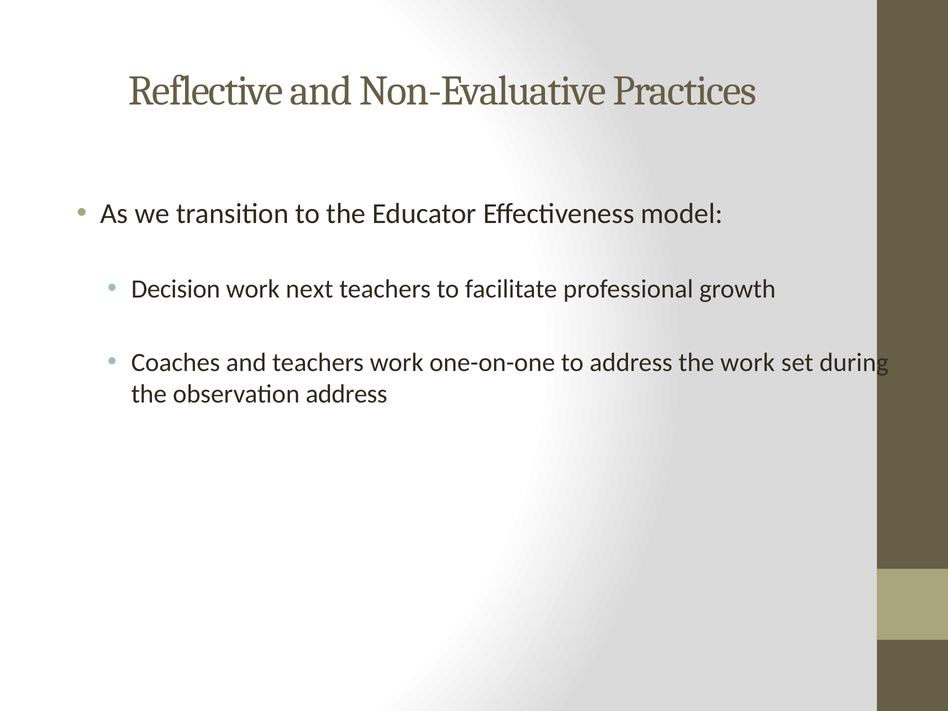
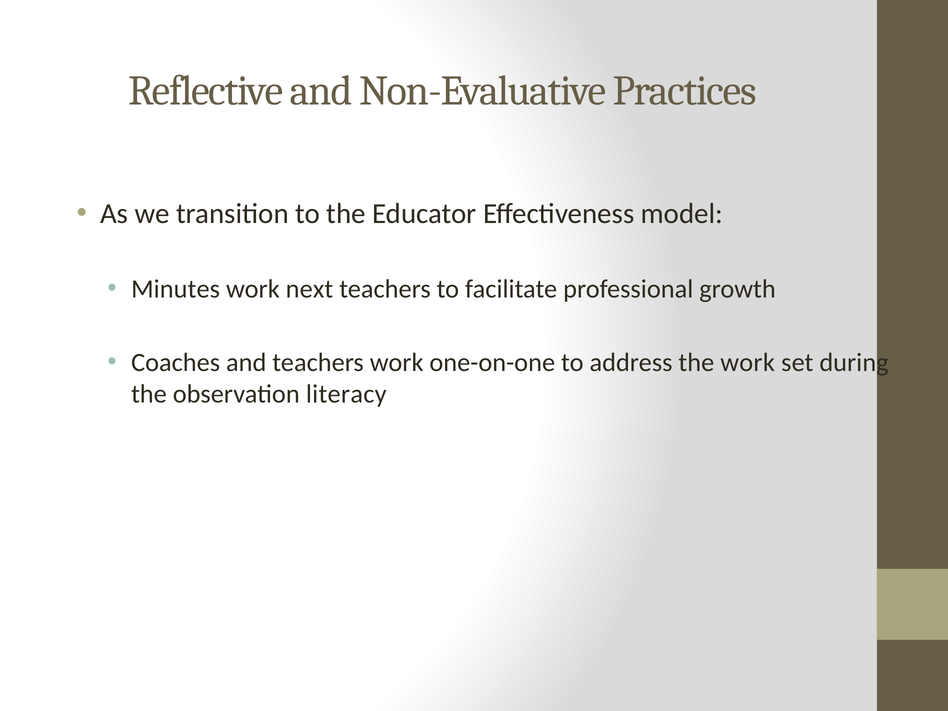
Decision: Decision -> Minutes
observation address: address -> literacy
